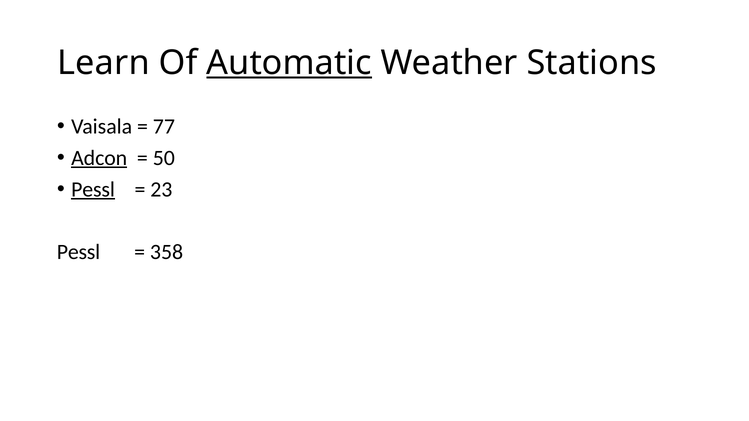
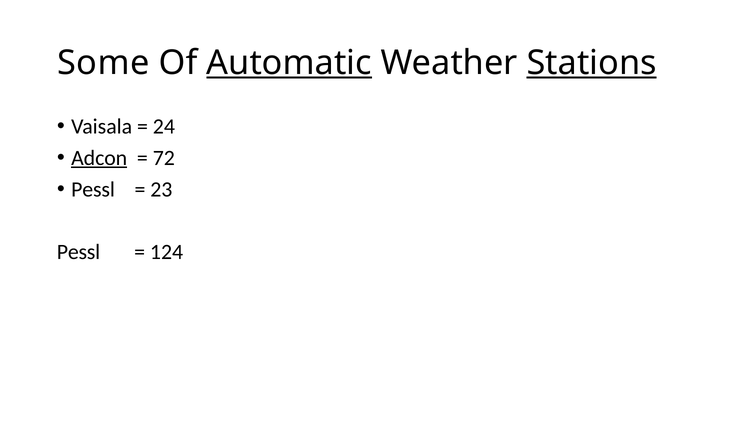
Learn: Learn -> Some
Stations underline: none -> present
77: 77 -> 24
50: 50 -> 72
Pessl at (93, 189) underline: present -> none
358: 358 -> 124
